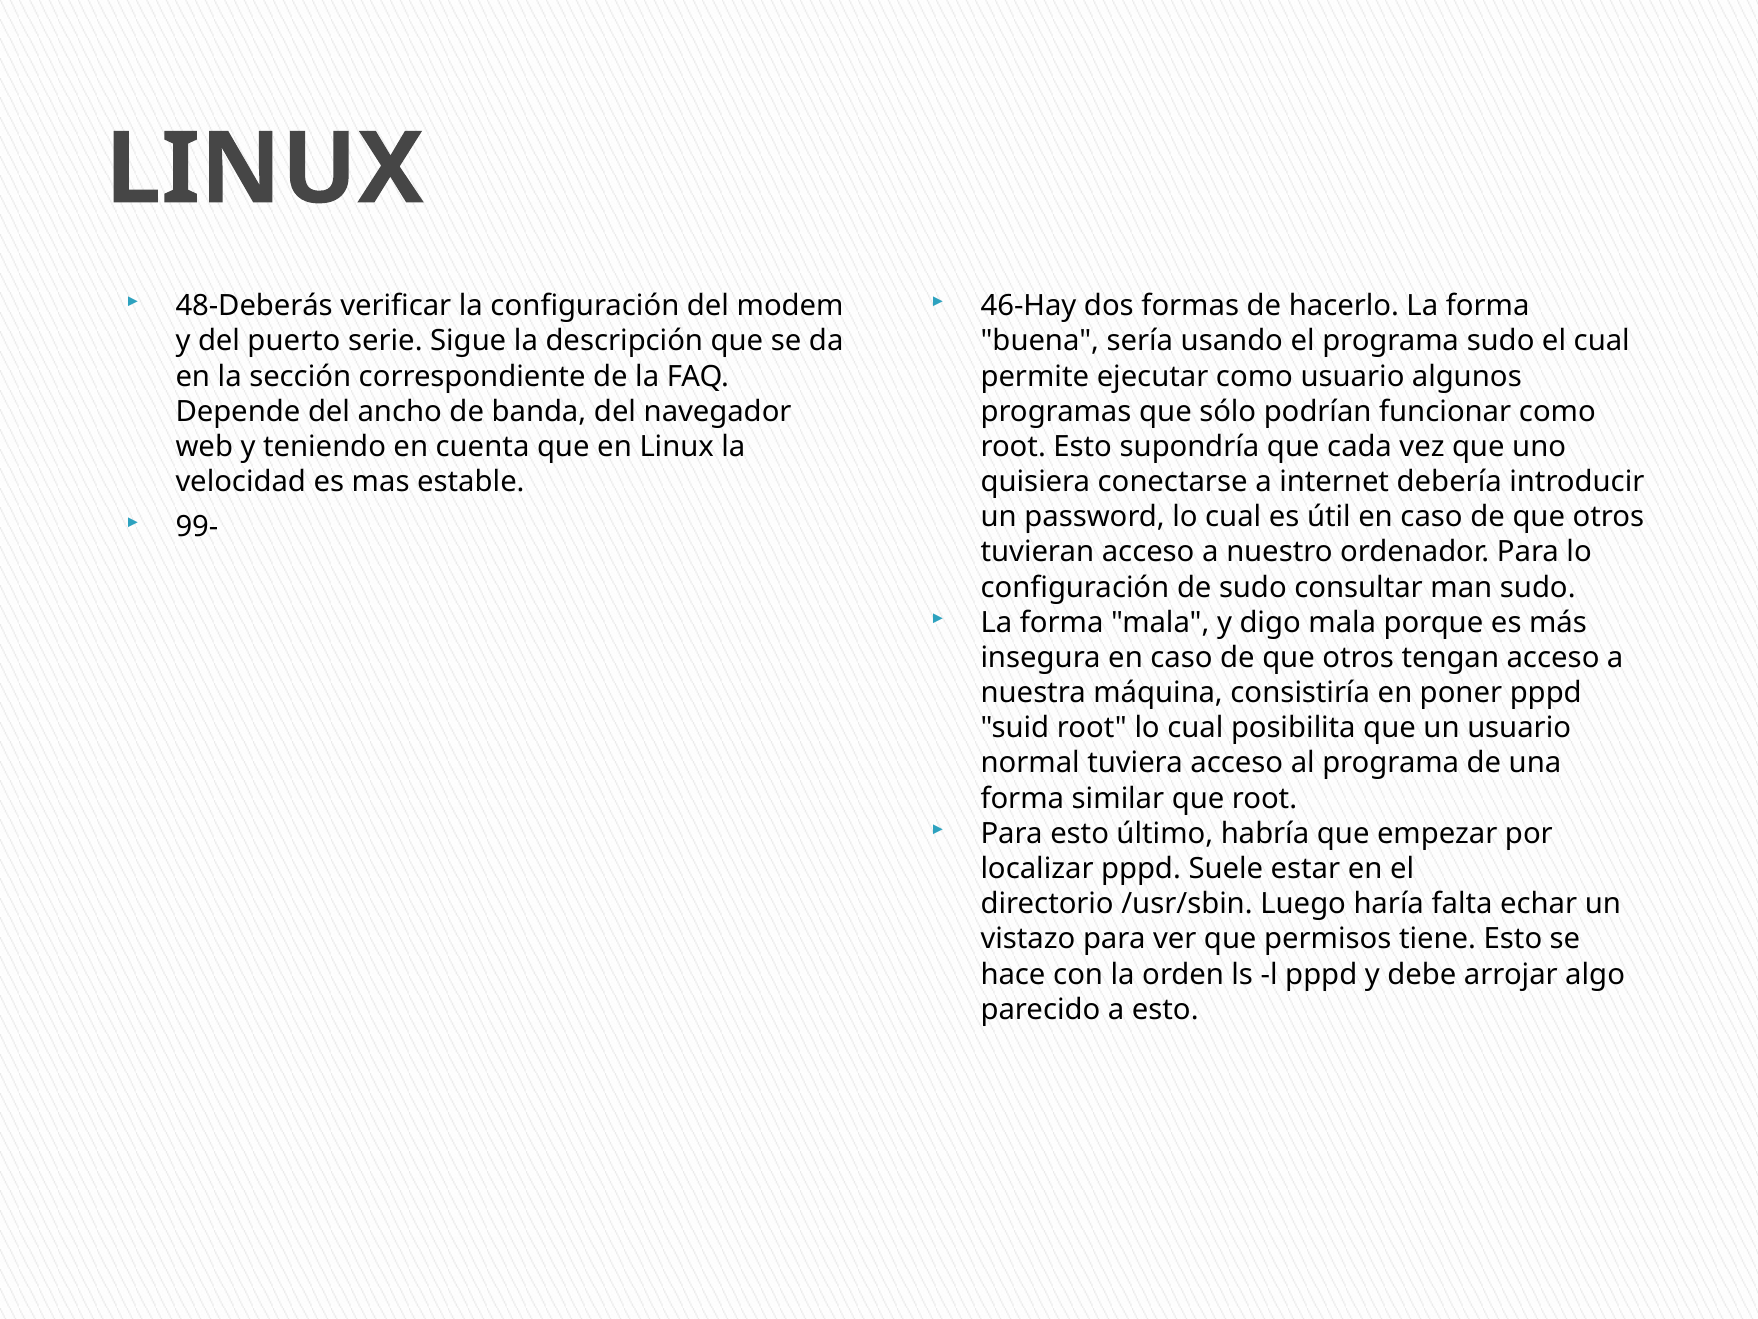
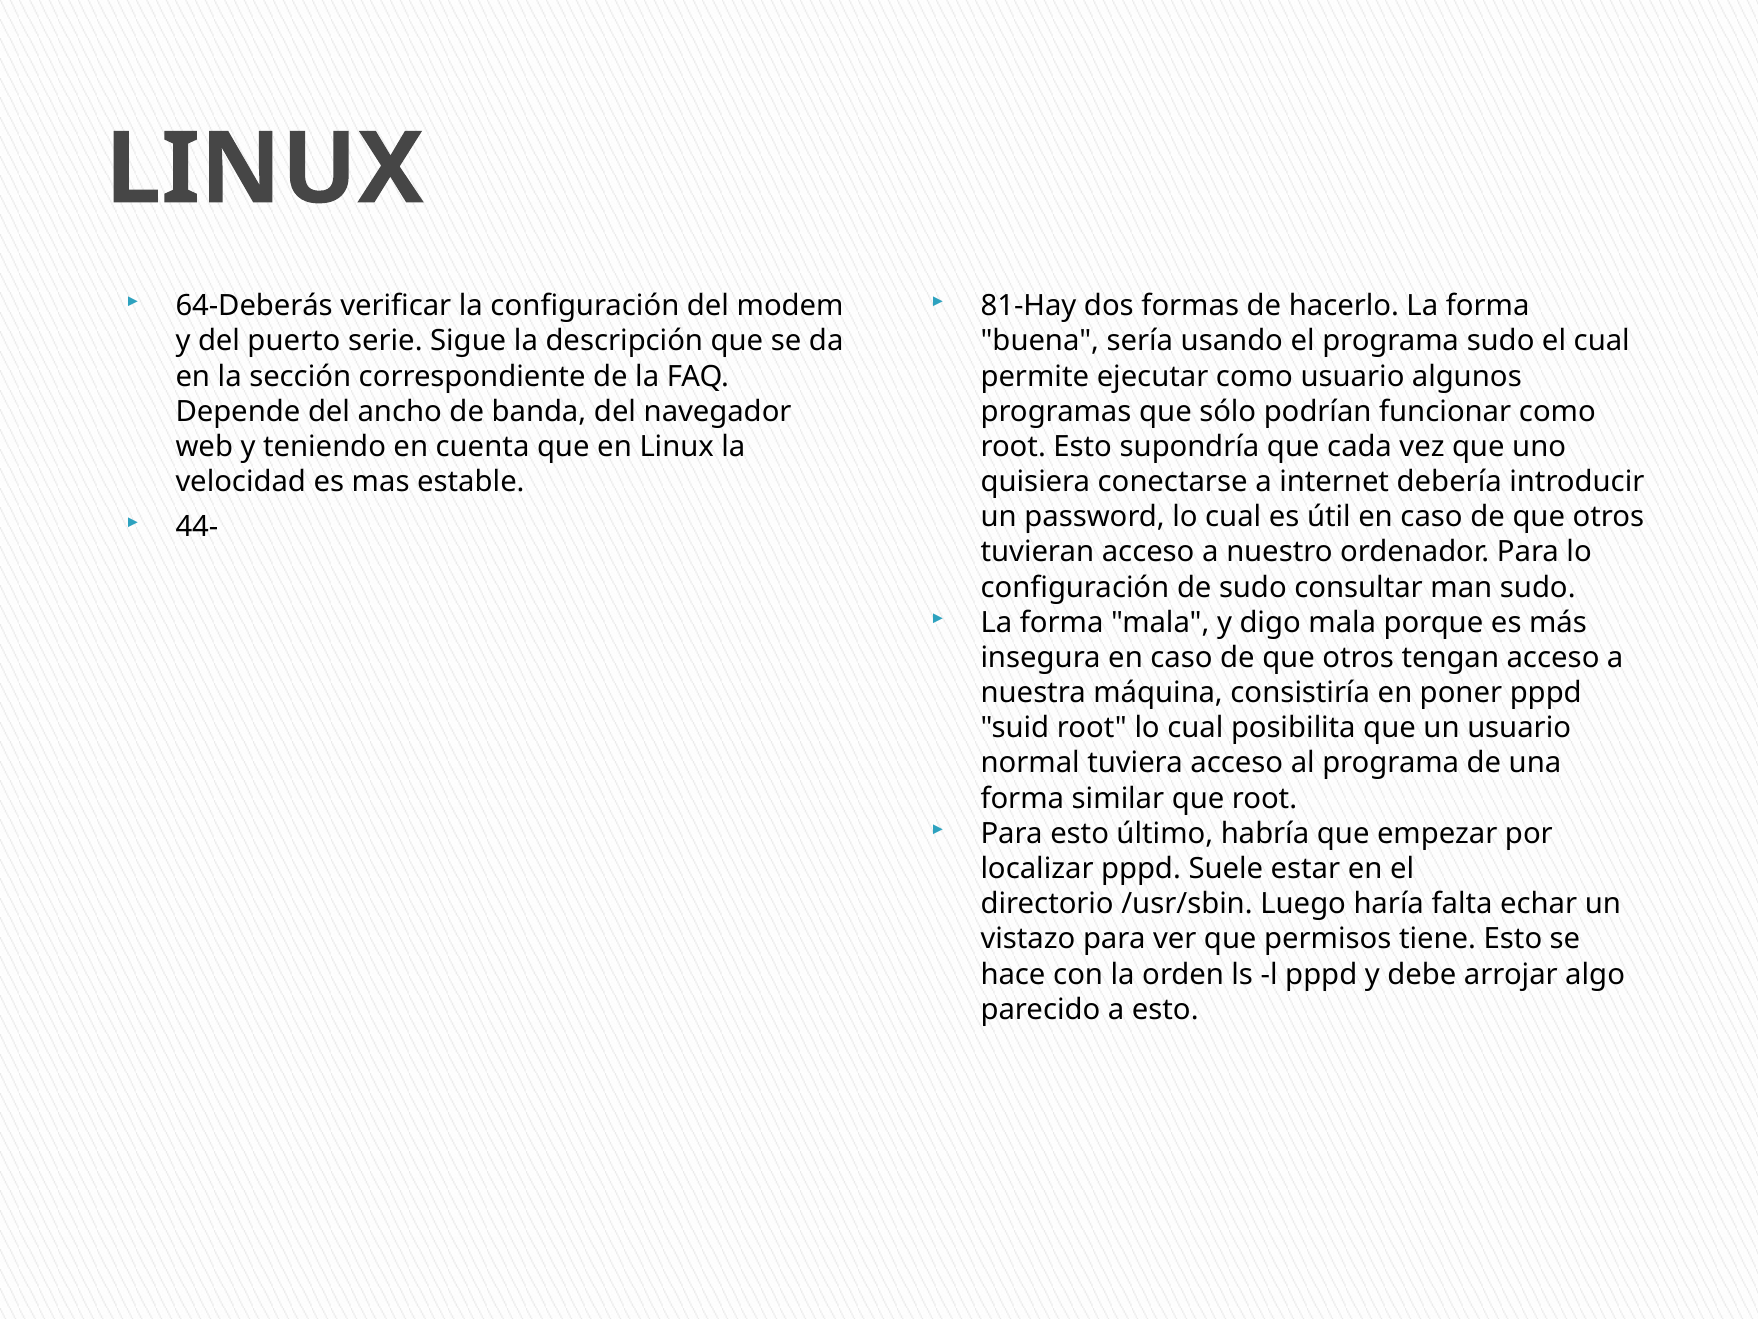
48-Deberás: 48-Deberás -> 64-Deberás
46-Hay: 46-Hay -> 81-Hay
99-: 99- -> 44-
